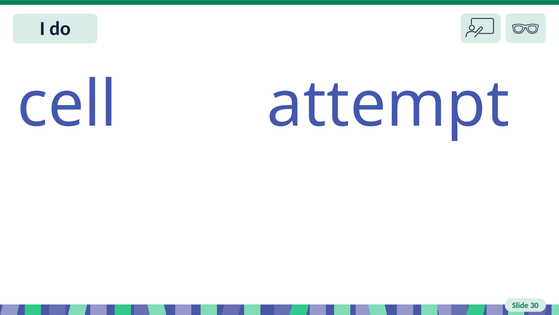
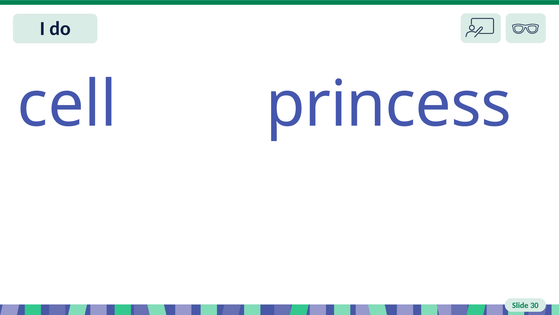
attempt: attempt -> princess
